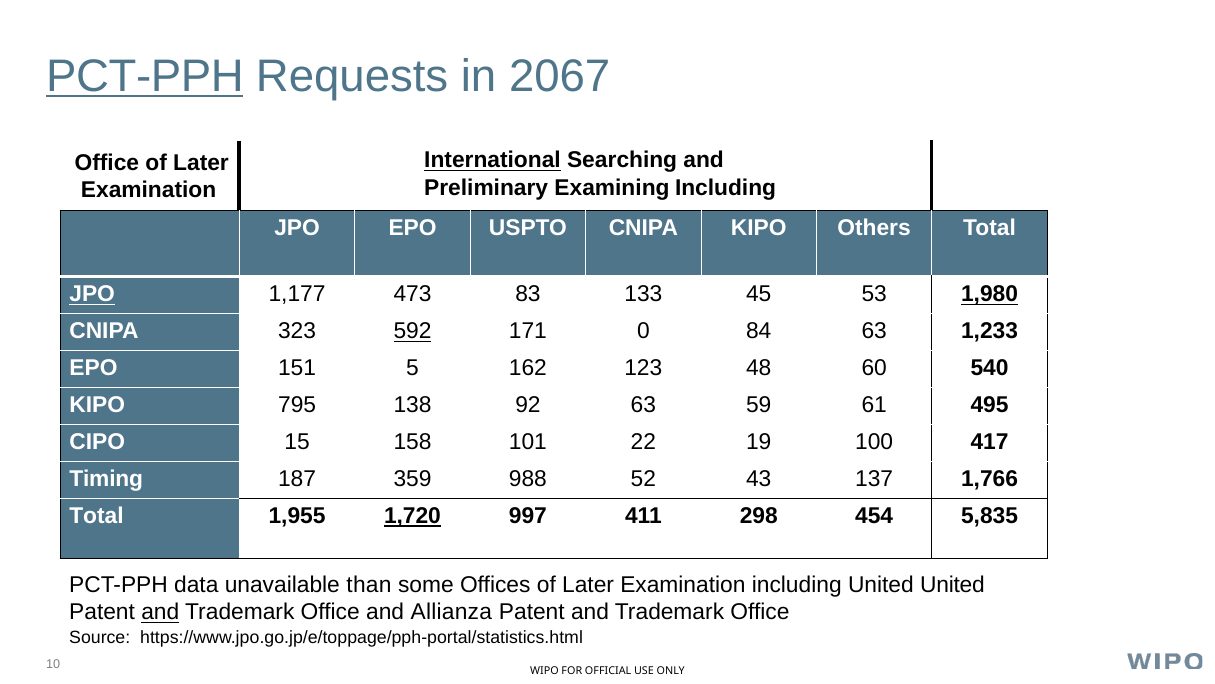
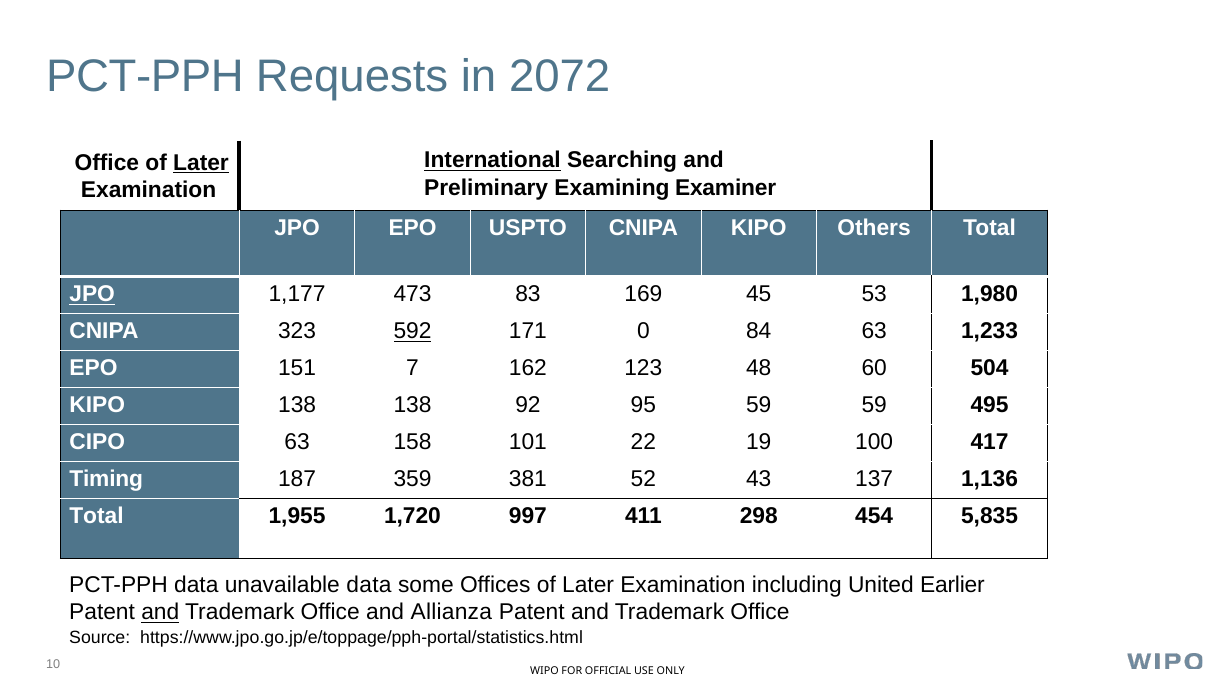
PCT-PPH at (145, 76) underline: present -> none
2067: 2067 -> 2072
Later at (201, 162) underline: none -> present
Examining Including: Including -> Examiner
133: 133 -> 169
1,980 underline: present -> none
5: 5 -> 7
540: 540 -> 504
KIPO 795: 795 -> 138
92 63: 63 -> 95
59 61: 61 -> 59
CIPO 15: 15 -> 63
988: 988 -> 381
1,766: 1,766 -> 1,136
1,720 underline: present -> none
unavailable than: than -> data
United United: United -> Earlier
